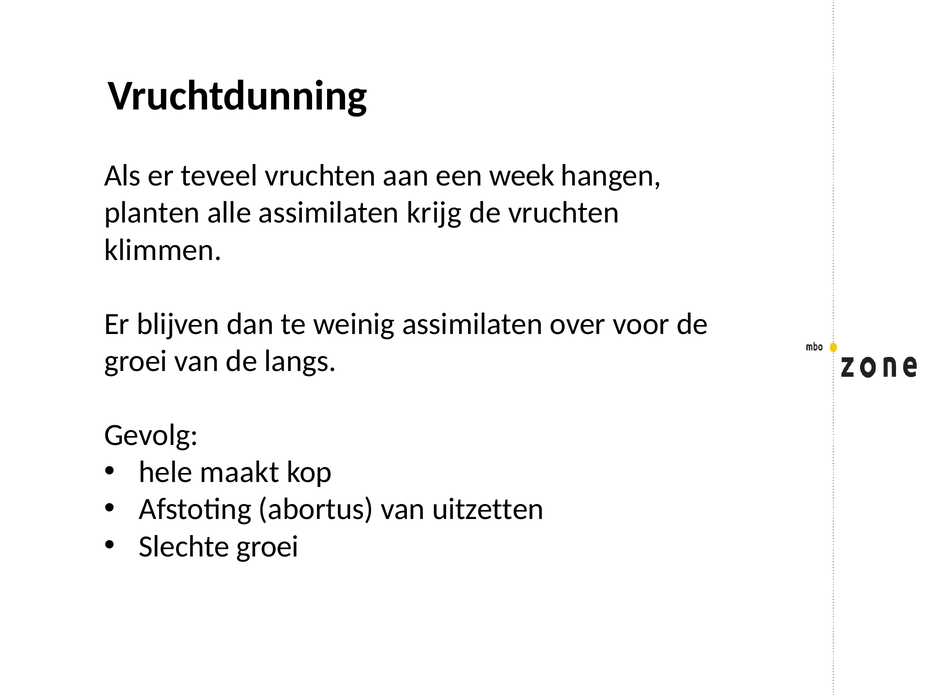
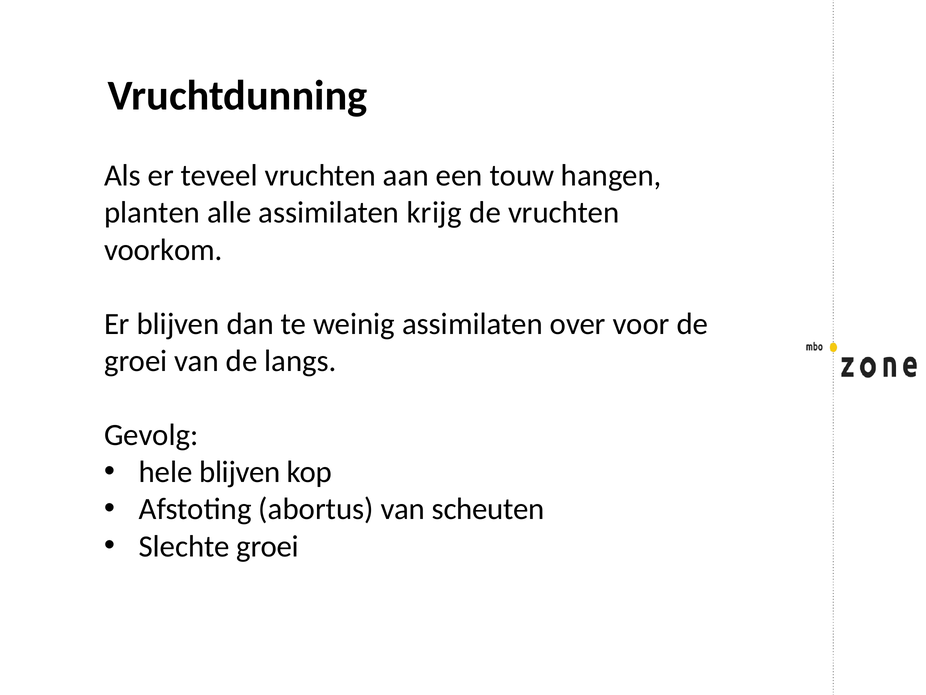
week: week -> touw
klimmen: klimmen -> voorkom
hele maakt: maakt -> blijven
uitzetten: uitzetten -> scheuten
